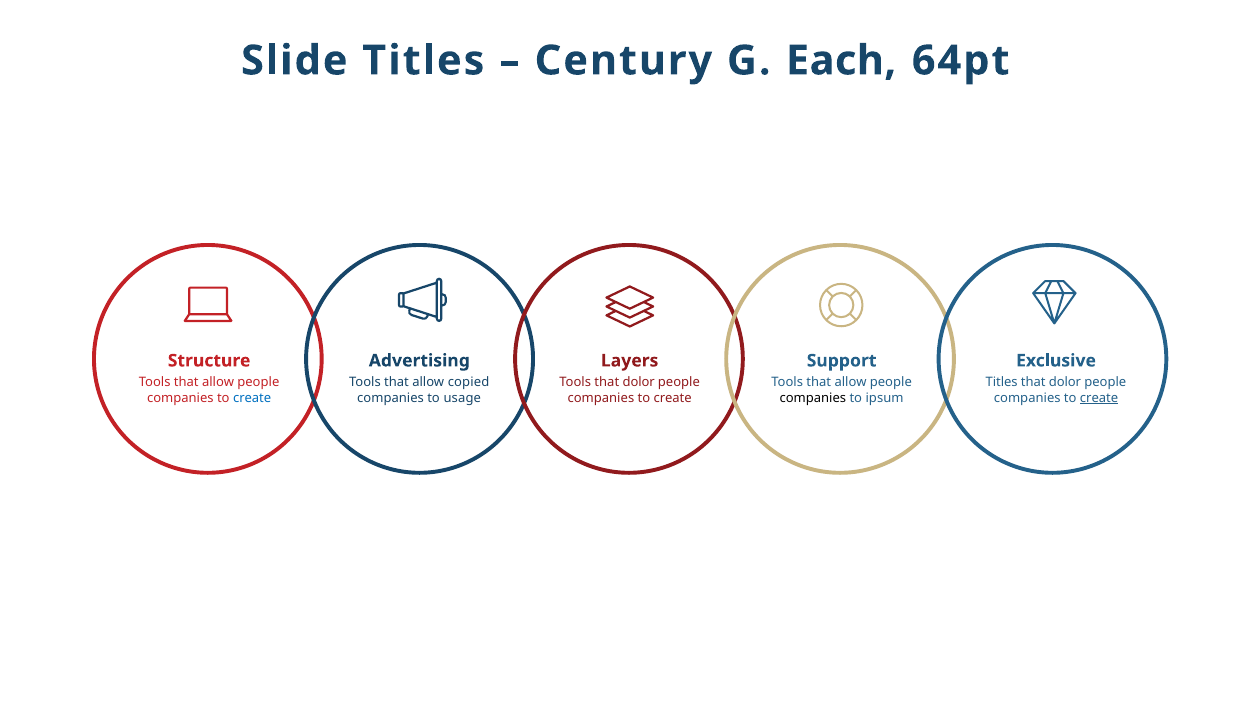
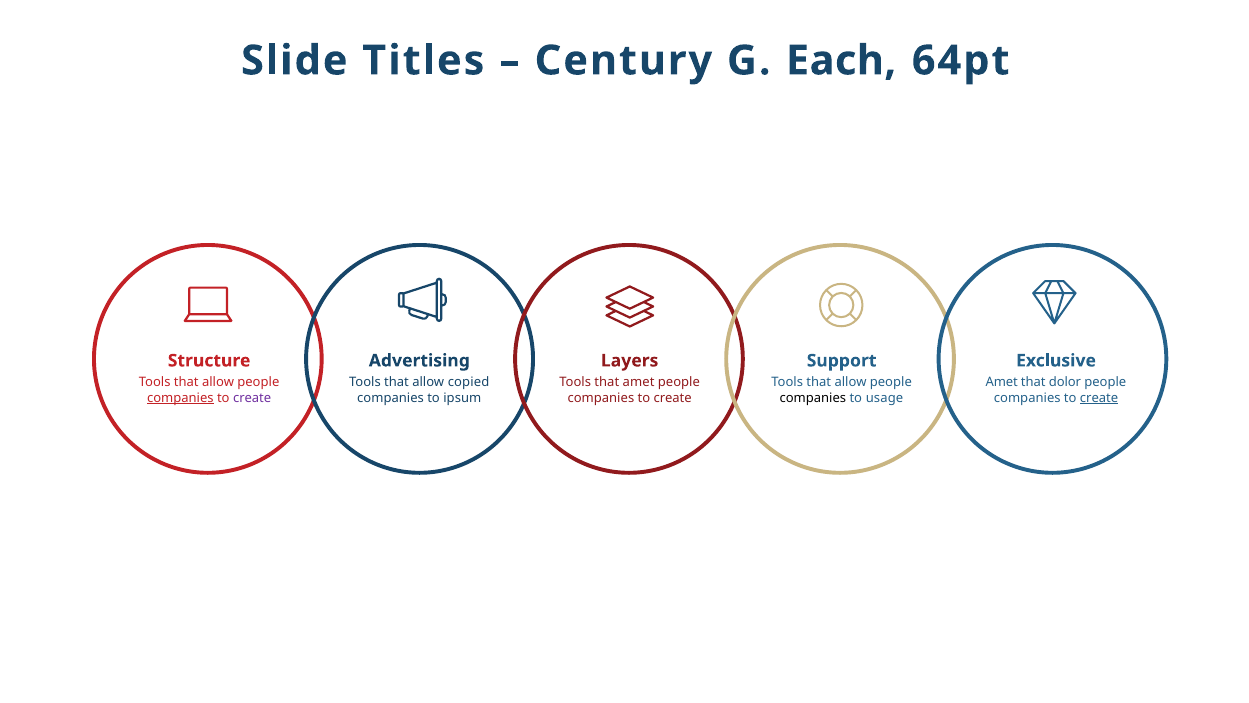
Tools that dolor: dolor -> amet
Titles at (1002, 382): Titles -> Amet
companies at (180, 398) underline: none -> present
create at (252, 398) colour: blue -> purple
usage: usage -> ipsum
ipsum: ipsum -> usage
